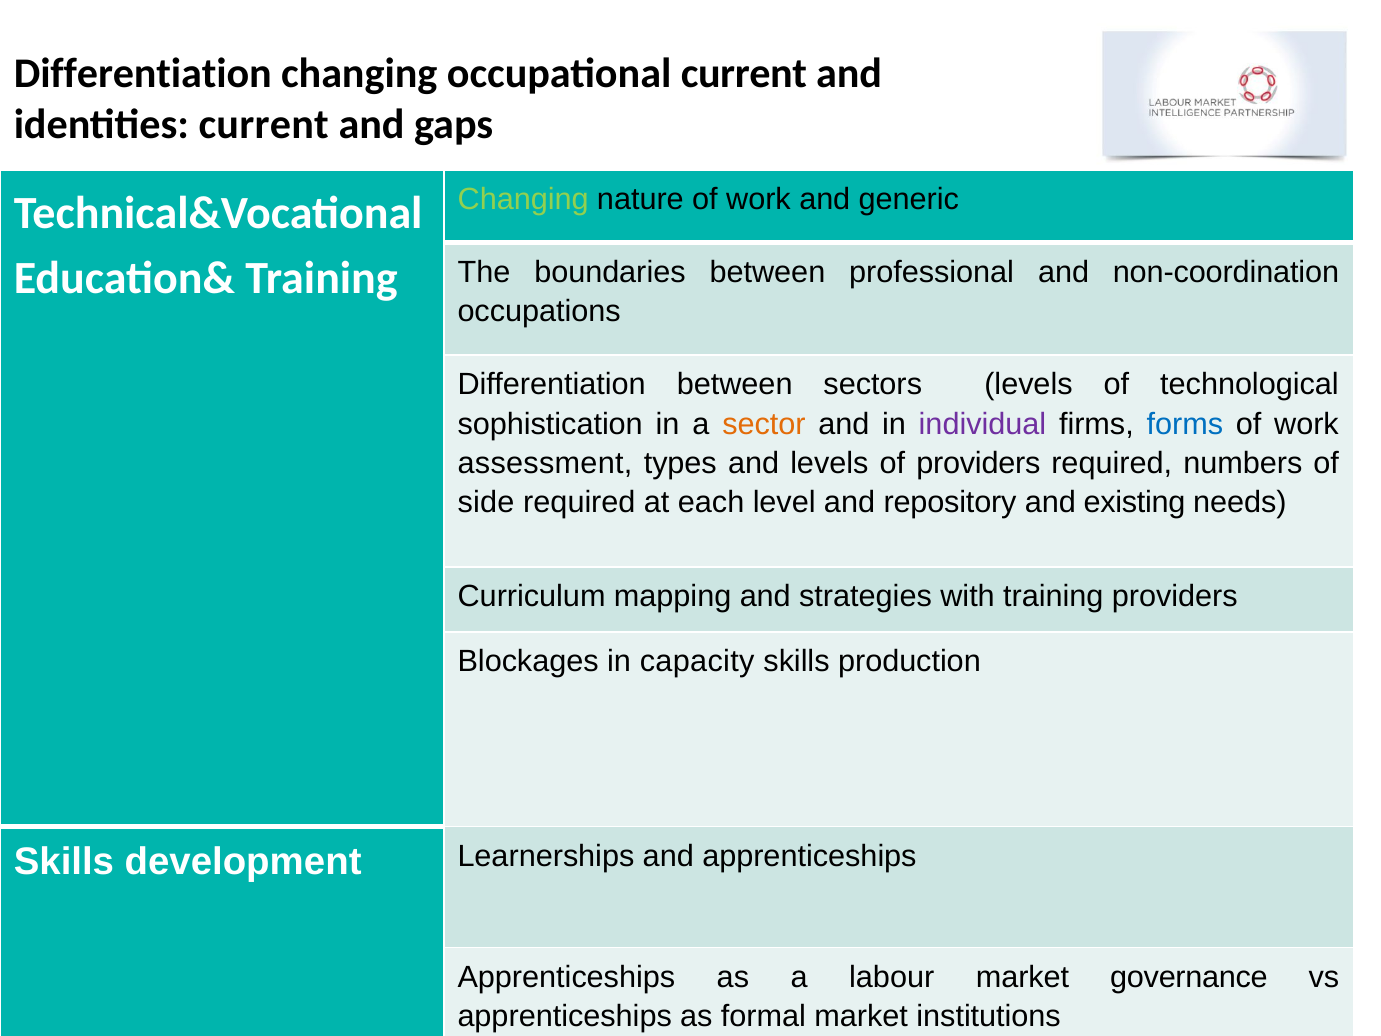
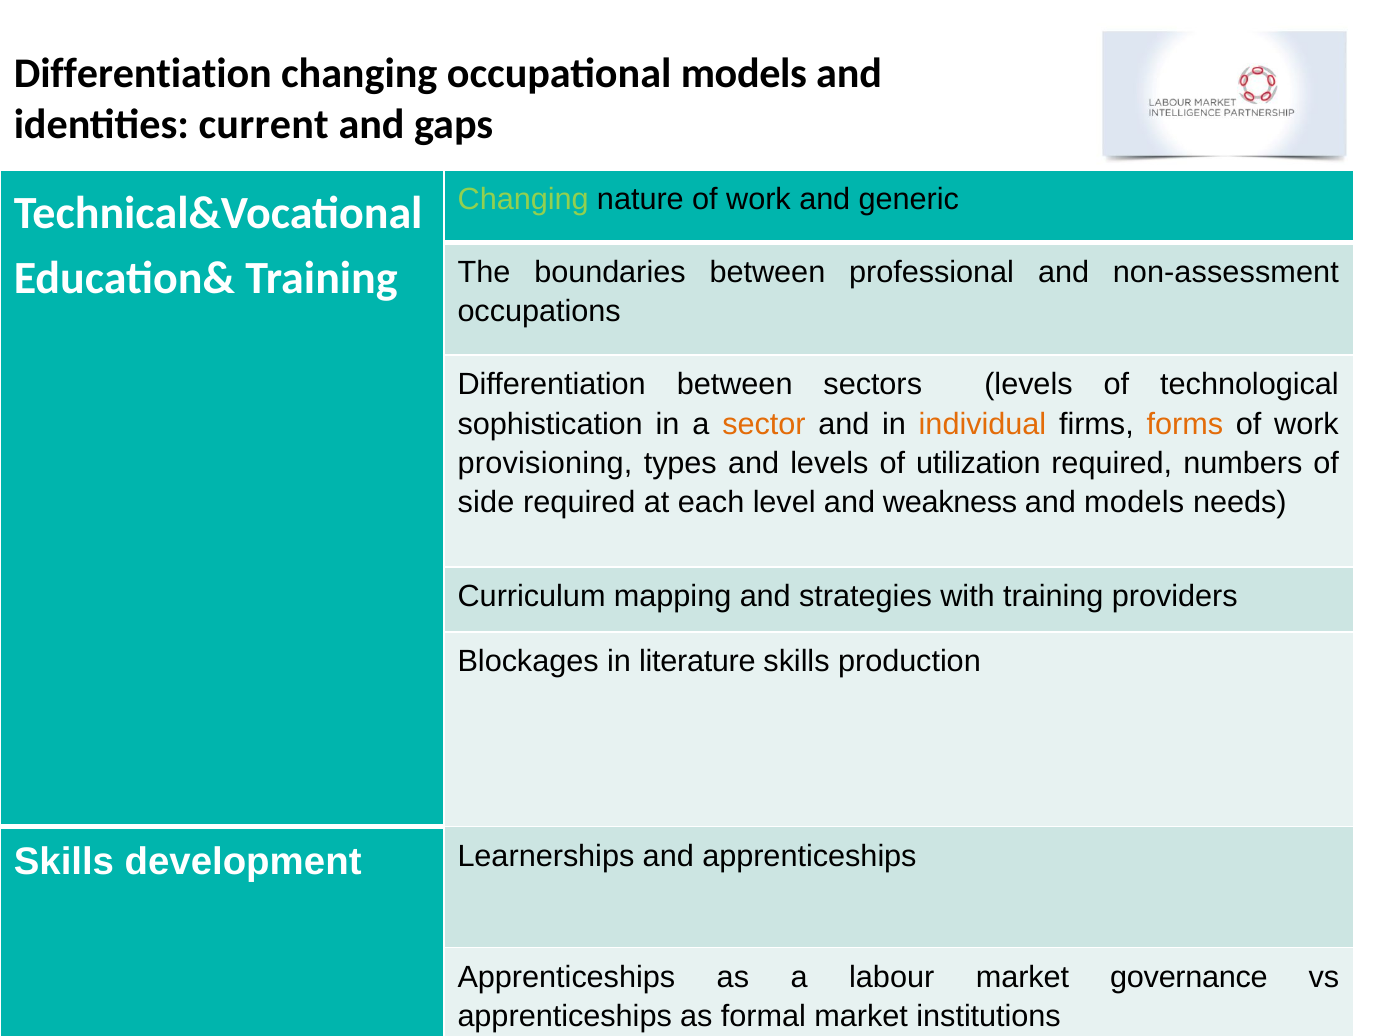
occupational current: current -> models
non-coordination: non-coordination -> non-assessment
individual colour: purple -> orange
forms colour: blue -> orange
assessment: assessment -> provisioning
of providers: providers -> utilization
repository: repository -> weakness
and existing: existing -> models
capacity: capacity -> literature
